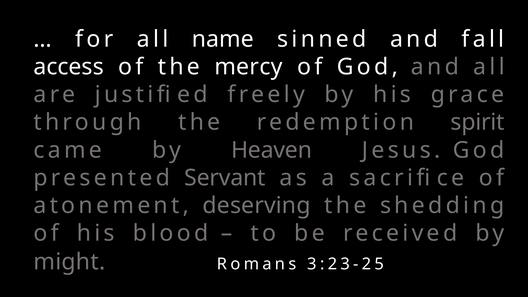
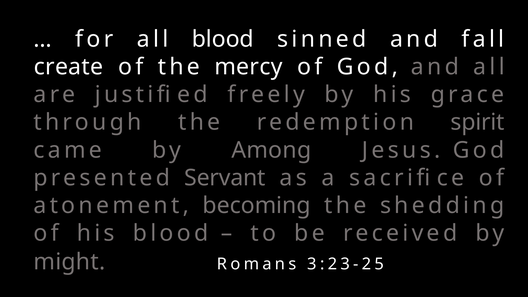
all name: name -> blood
access: access -> create
Heaven: Heaven -> Among
deserving: deserving -> becoming
